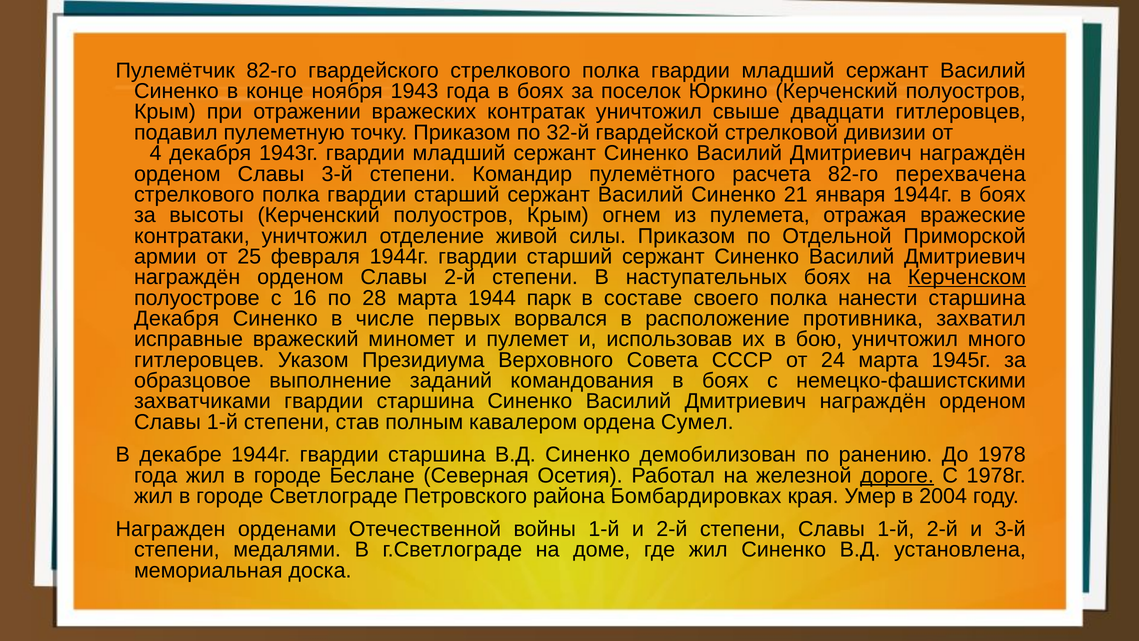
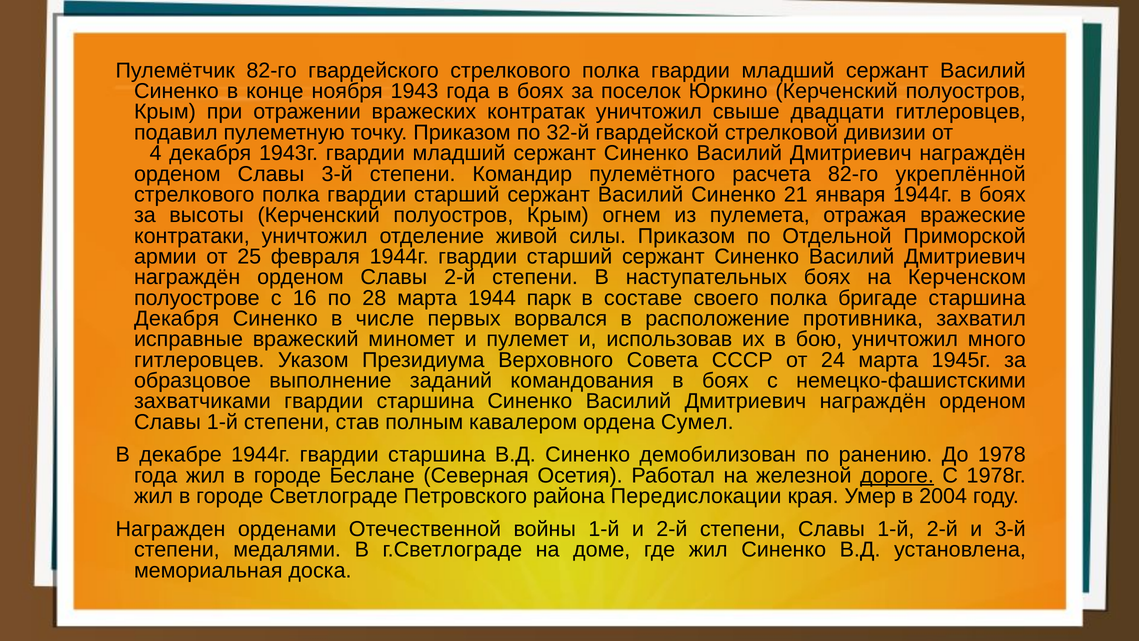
перехвачена: перехвачена -> укреплённой
Керченском underline: present -> none
нанести: нанести -> бригаде
Бомбардировках: Бомбардировках -> Передислокации
